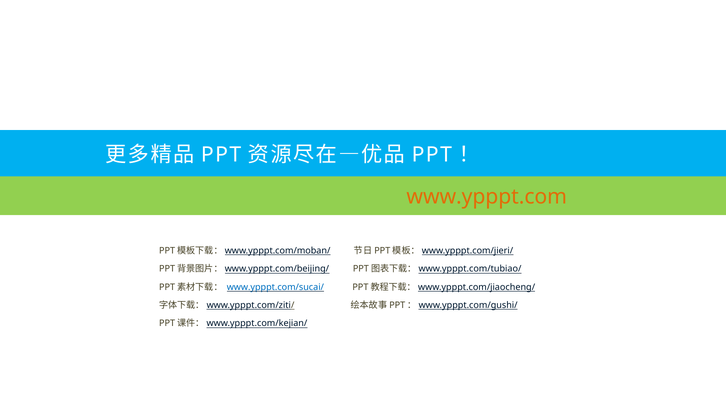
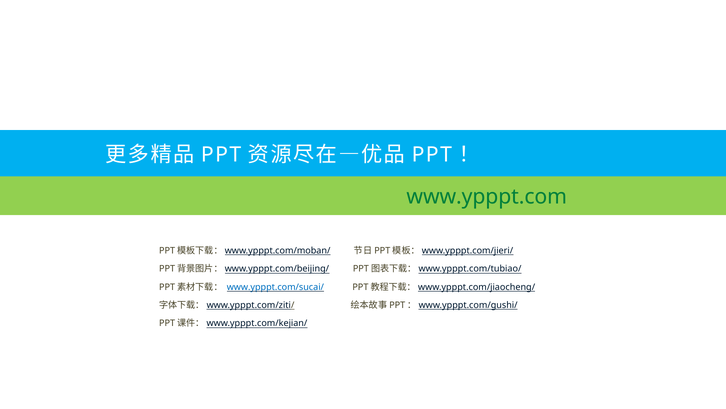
www.ypppt.com colour: orange -> green
